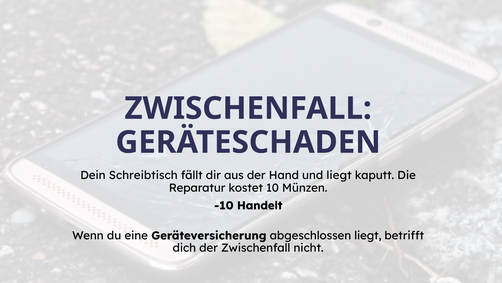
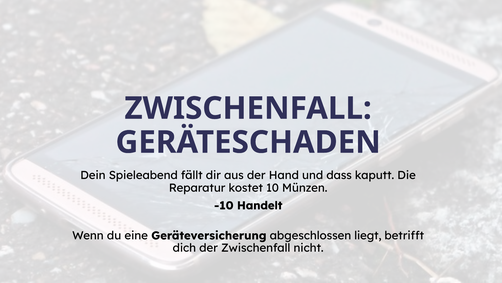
Schreibtisch: Schreibtisch -> Spieleabend
und liegt: liegt -> dass
